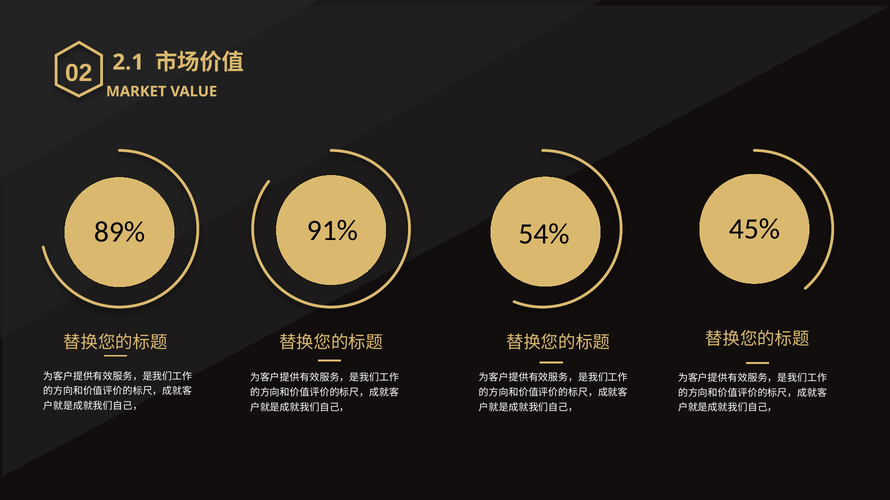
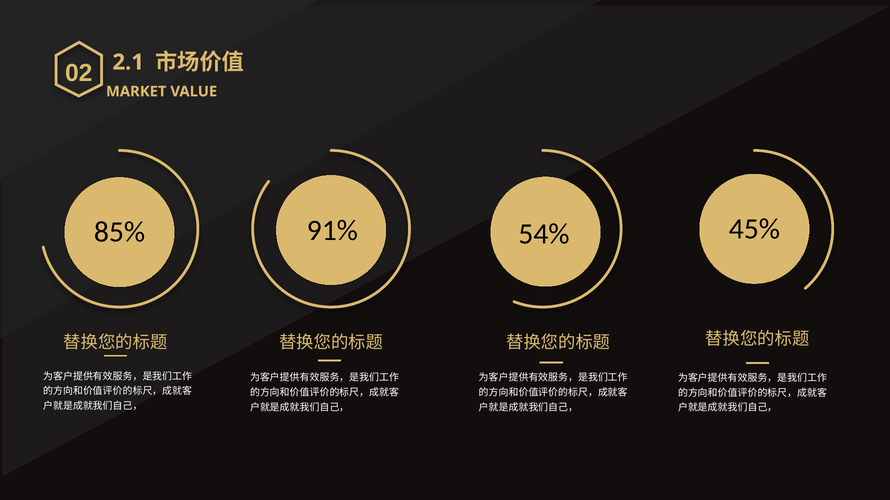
89%: 89% -> 85%
